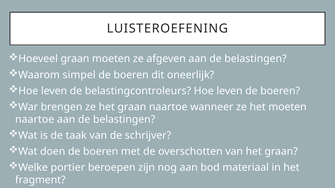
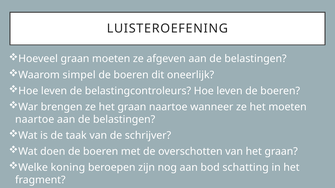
portier: portier -> koning
materiaal: materiaal -> schatting
